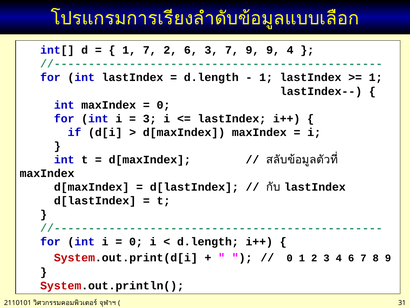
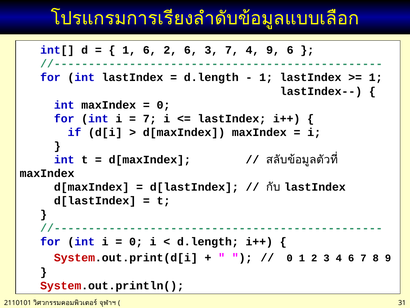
1 7: 7 -> 6
7 9: 9 -> 4
9 4: 4 -> 6
3 at (150, 118): 3 -> 7
